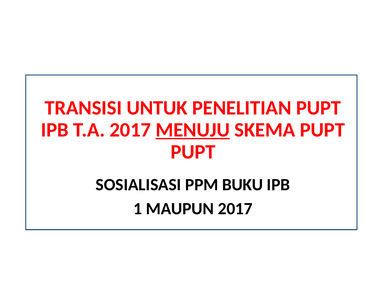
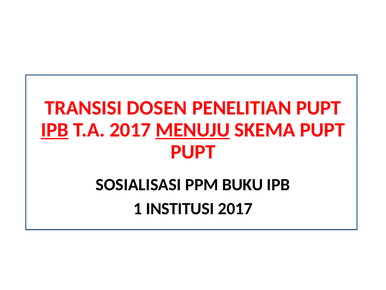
UNTUK: UNTUK -> DOSEN
IPB at (55, 130) underline: none -> present
MAUPUN: MAUPUN -> INSTITUSI
